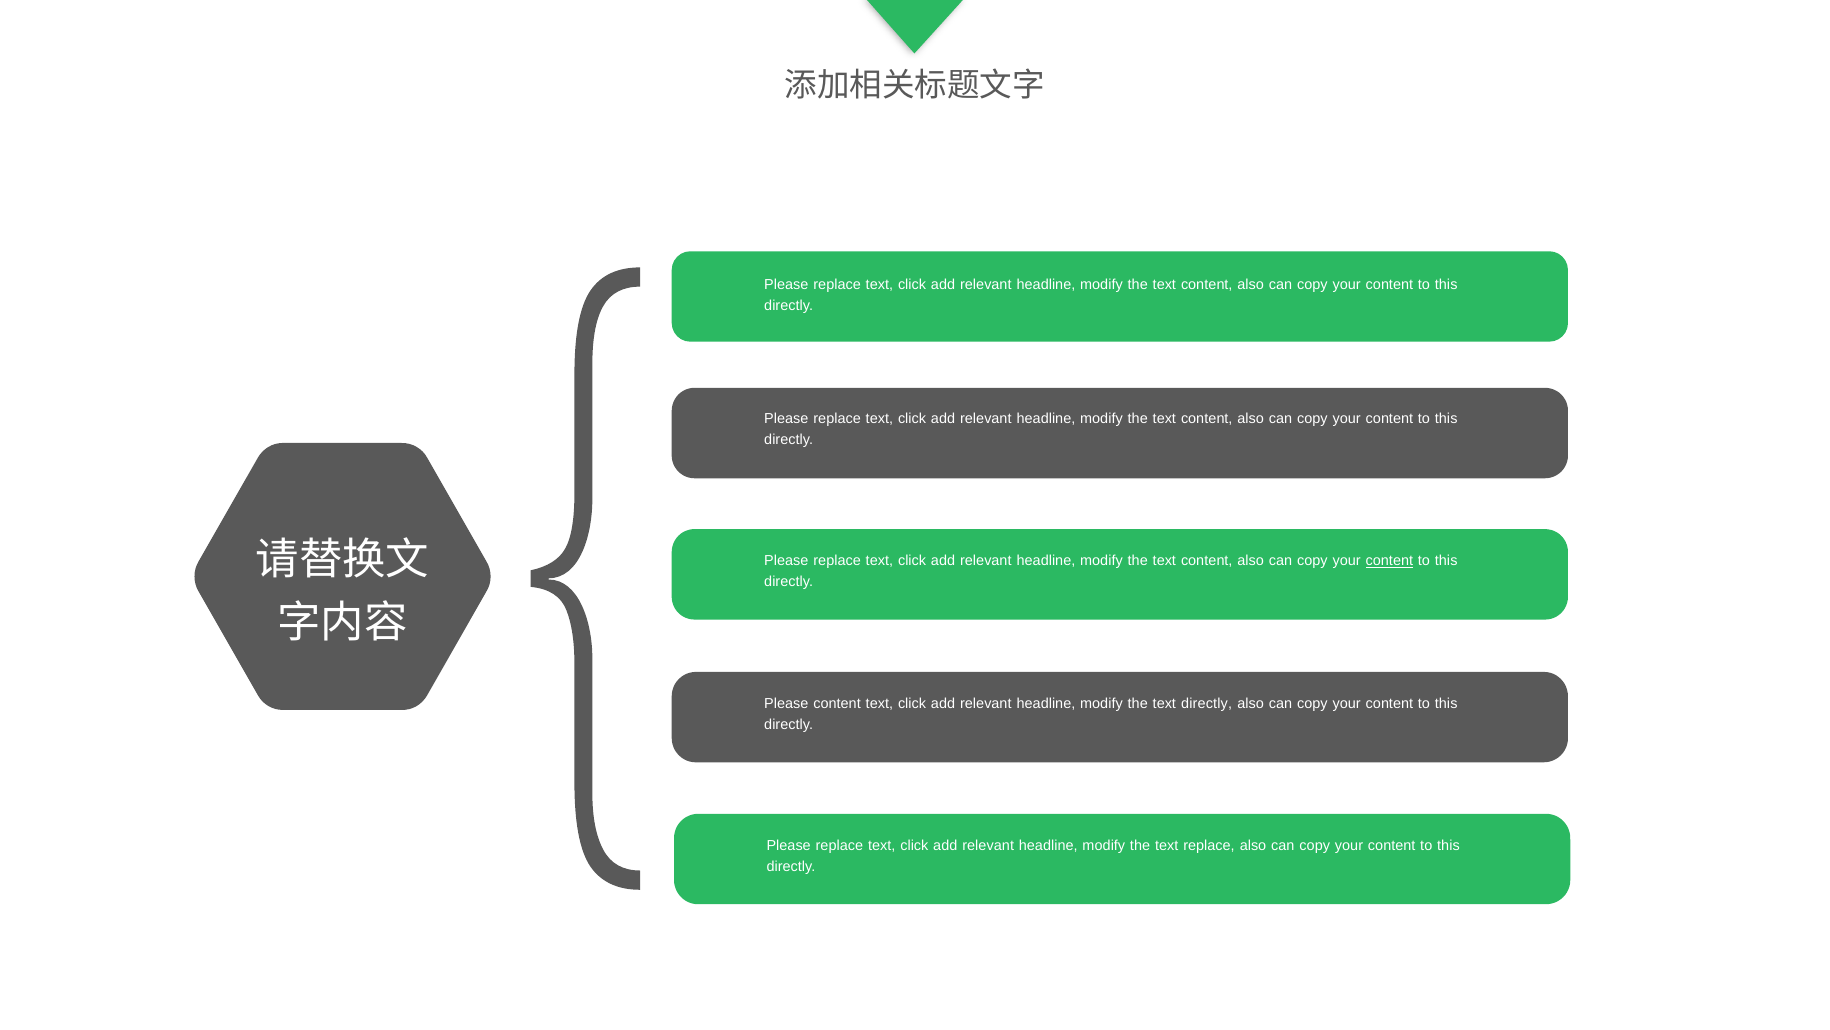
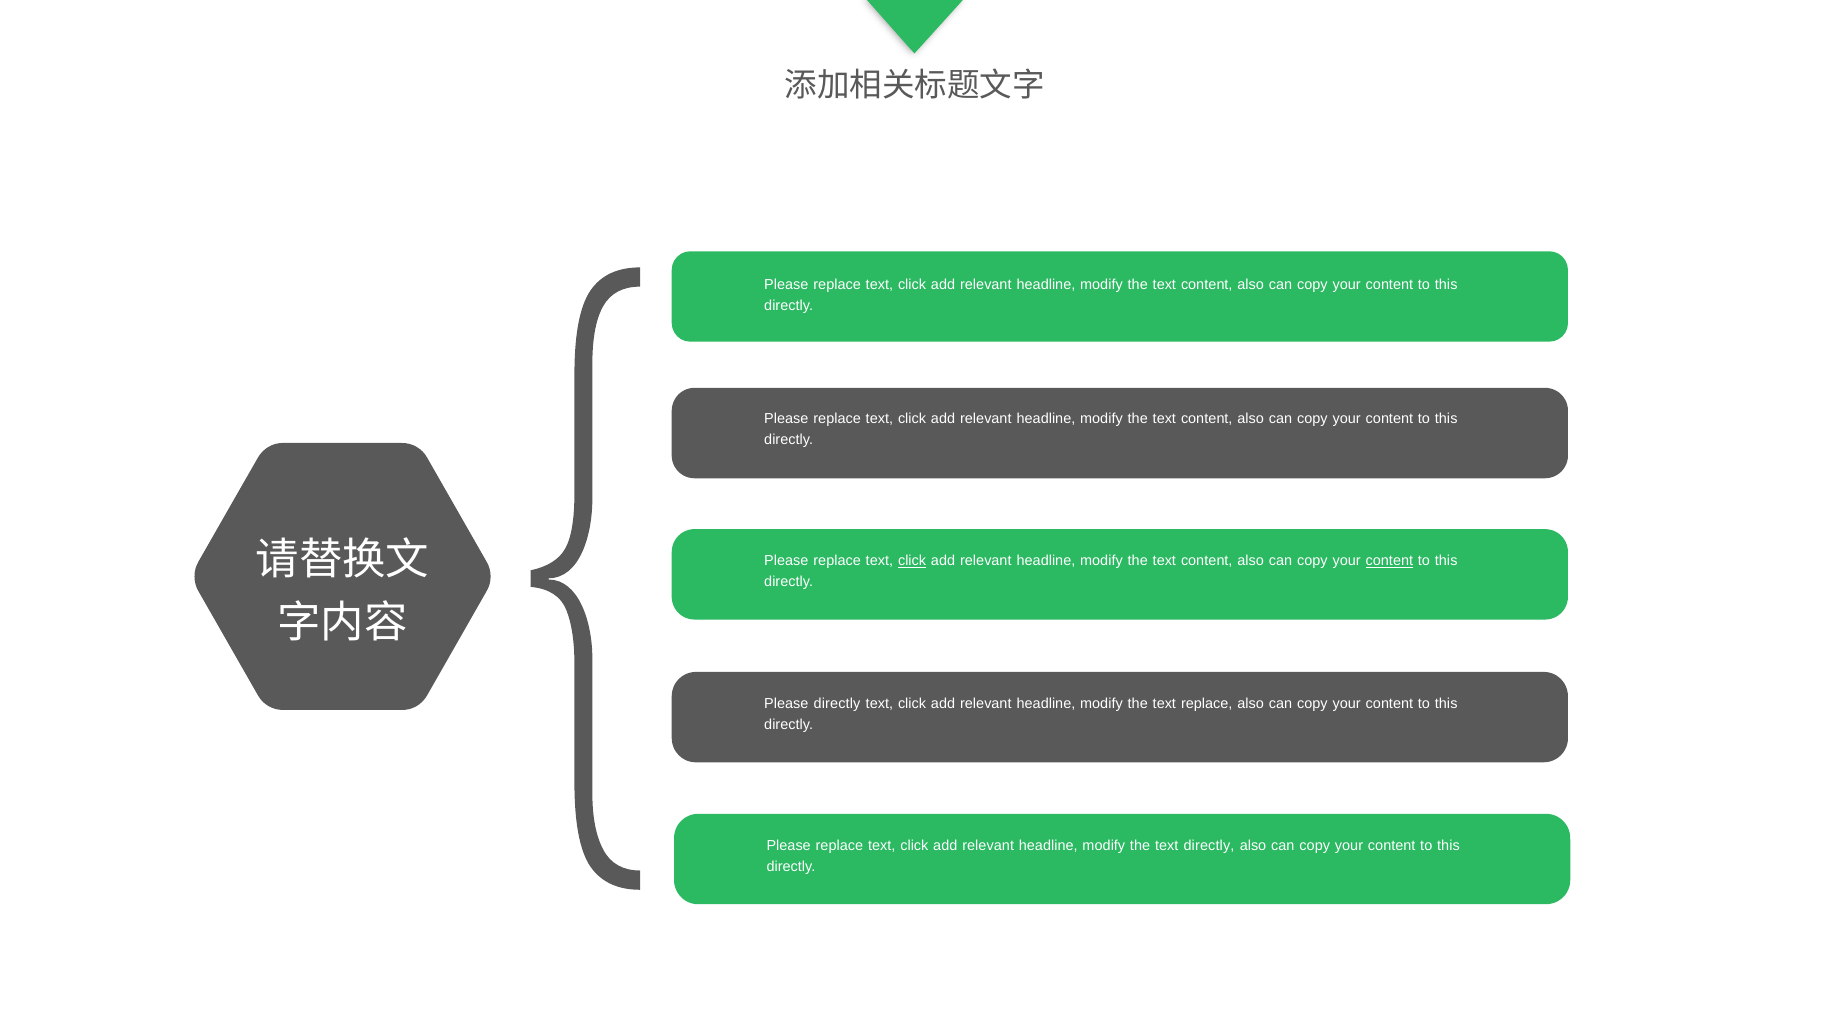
click at (912, 561) underline: none -> present
Please content: content -> directly
text directly: directly -> replace
text replace: replace -> directly
